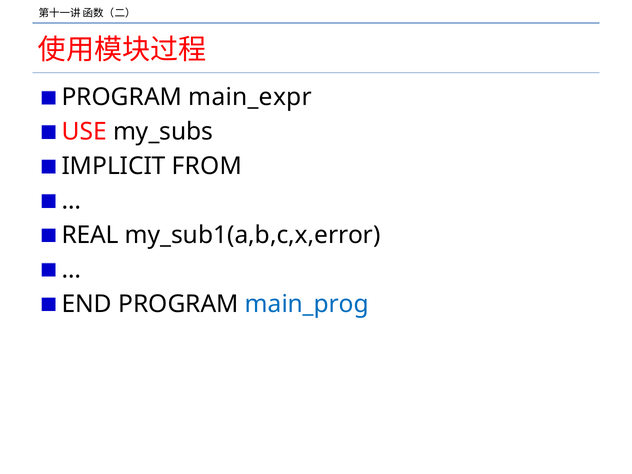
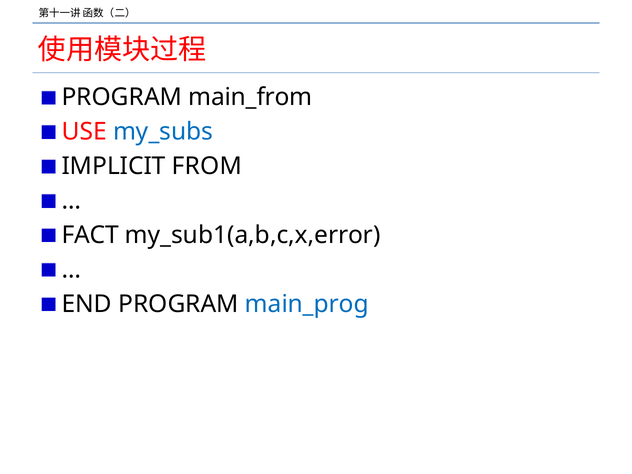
main_expr: main_expr -> main_from
my_subs colour: black -> blue
REAL: REAL -> FACT
